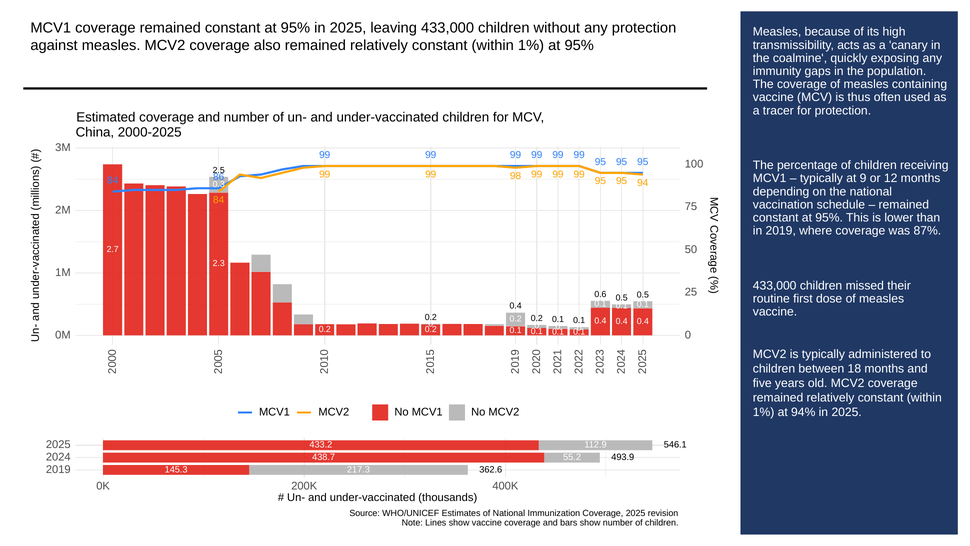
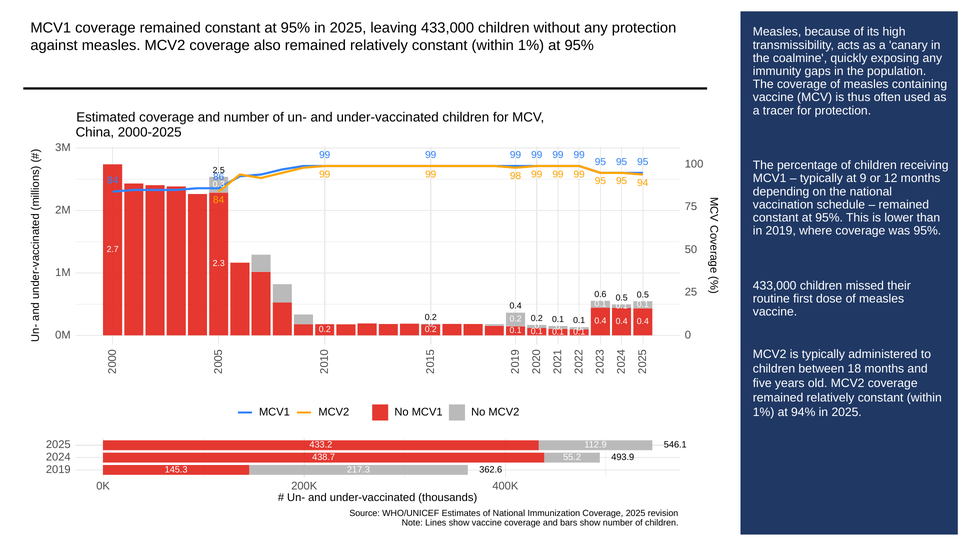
was 87%: 87% -> 95%
